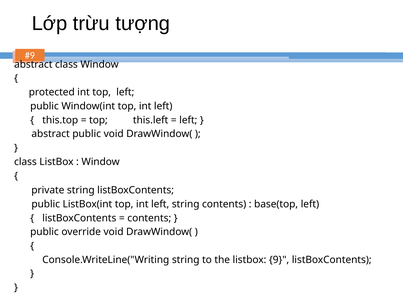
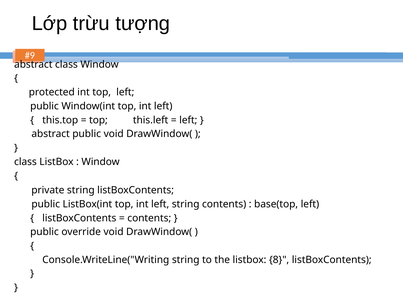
listbox 9: 9 -> 8
